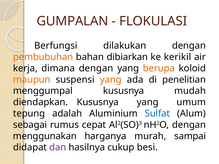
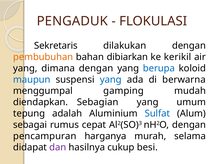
GUMPALAN: GUMPALAN -> PENGADUK
Berfungsi: Berfungsi -> Sekretaris
kerja at (25, 68): kerja -> yang
berupa colour: orange -> blue
maupun colour: orange -> blue
yang at (111, 80) colour: orange -> blue
penelitian: penelitian -> berwarna
menggumpal kususnya: kususnya -> gamping
diendapkan Kususnya: Kususnya -> Sebagian
menggunakan: menggunakan -> pencampuran
sampai: sampai -> selama
